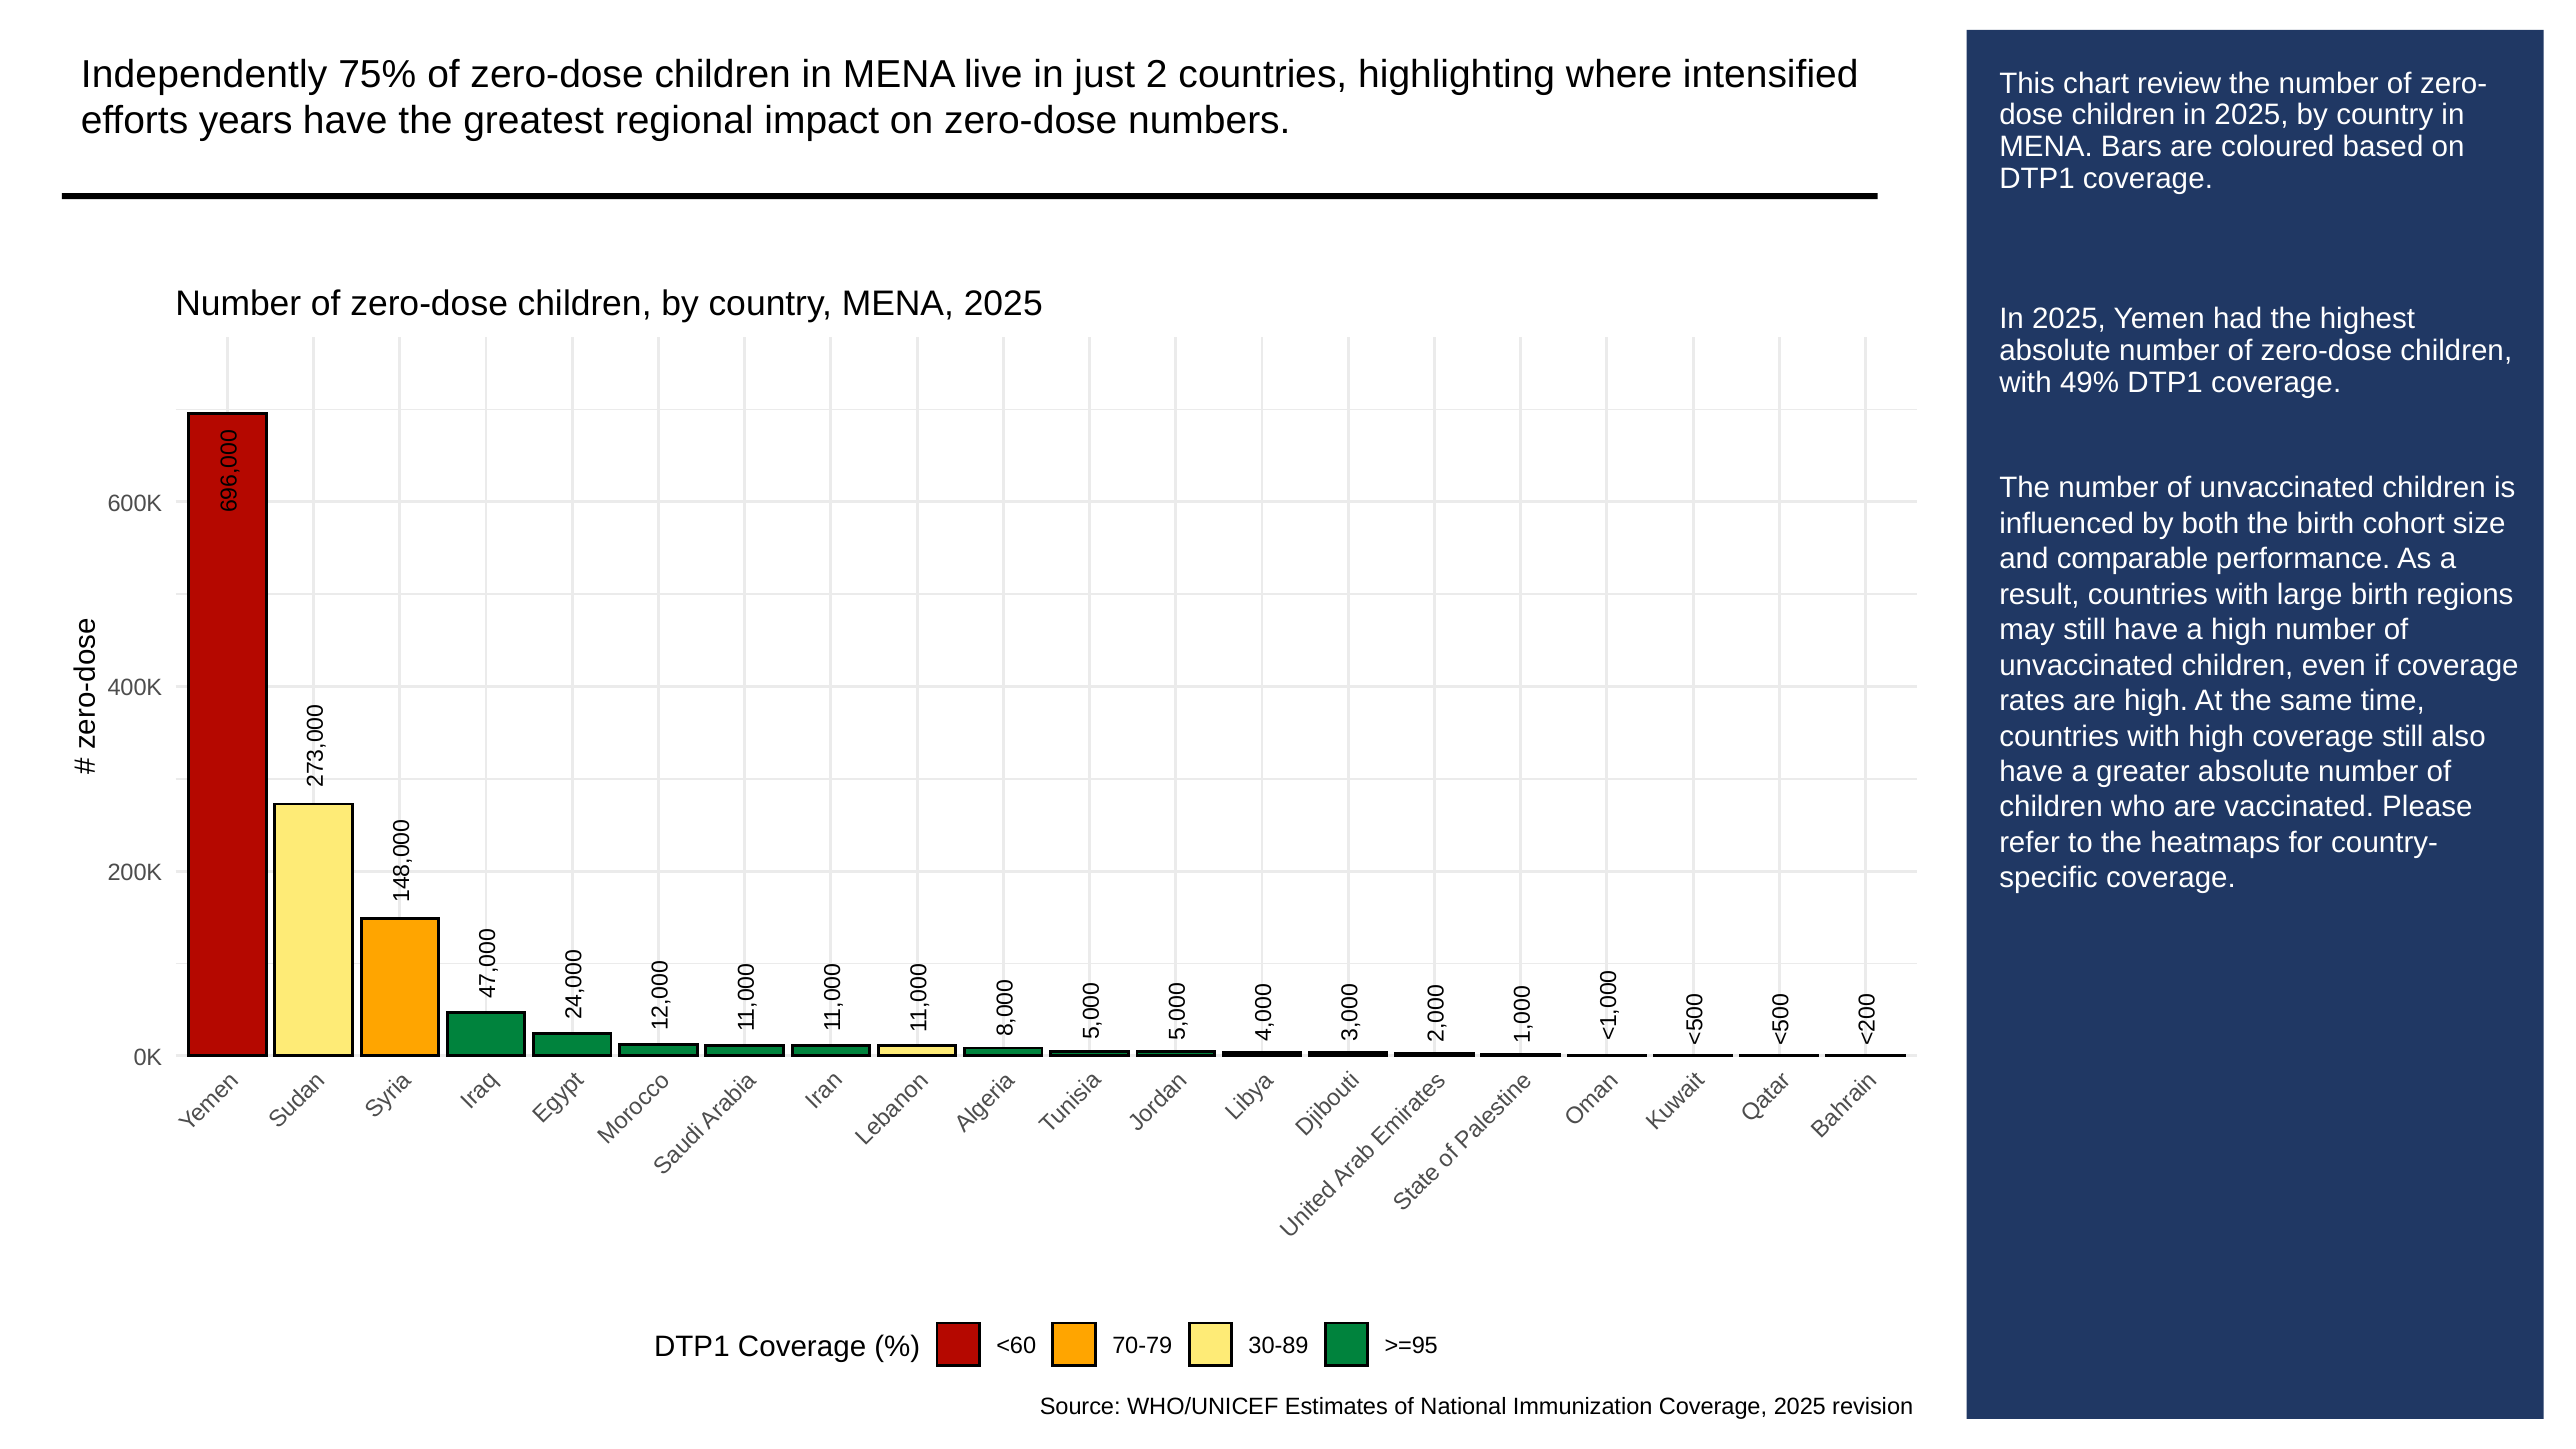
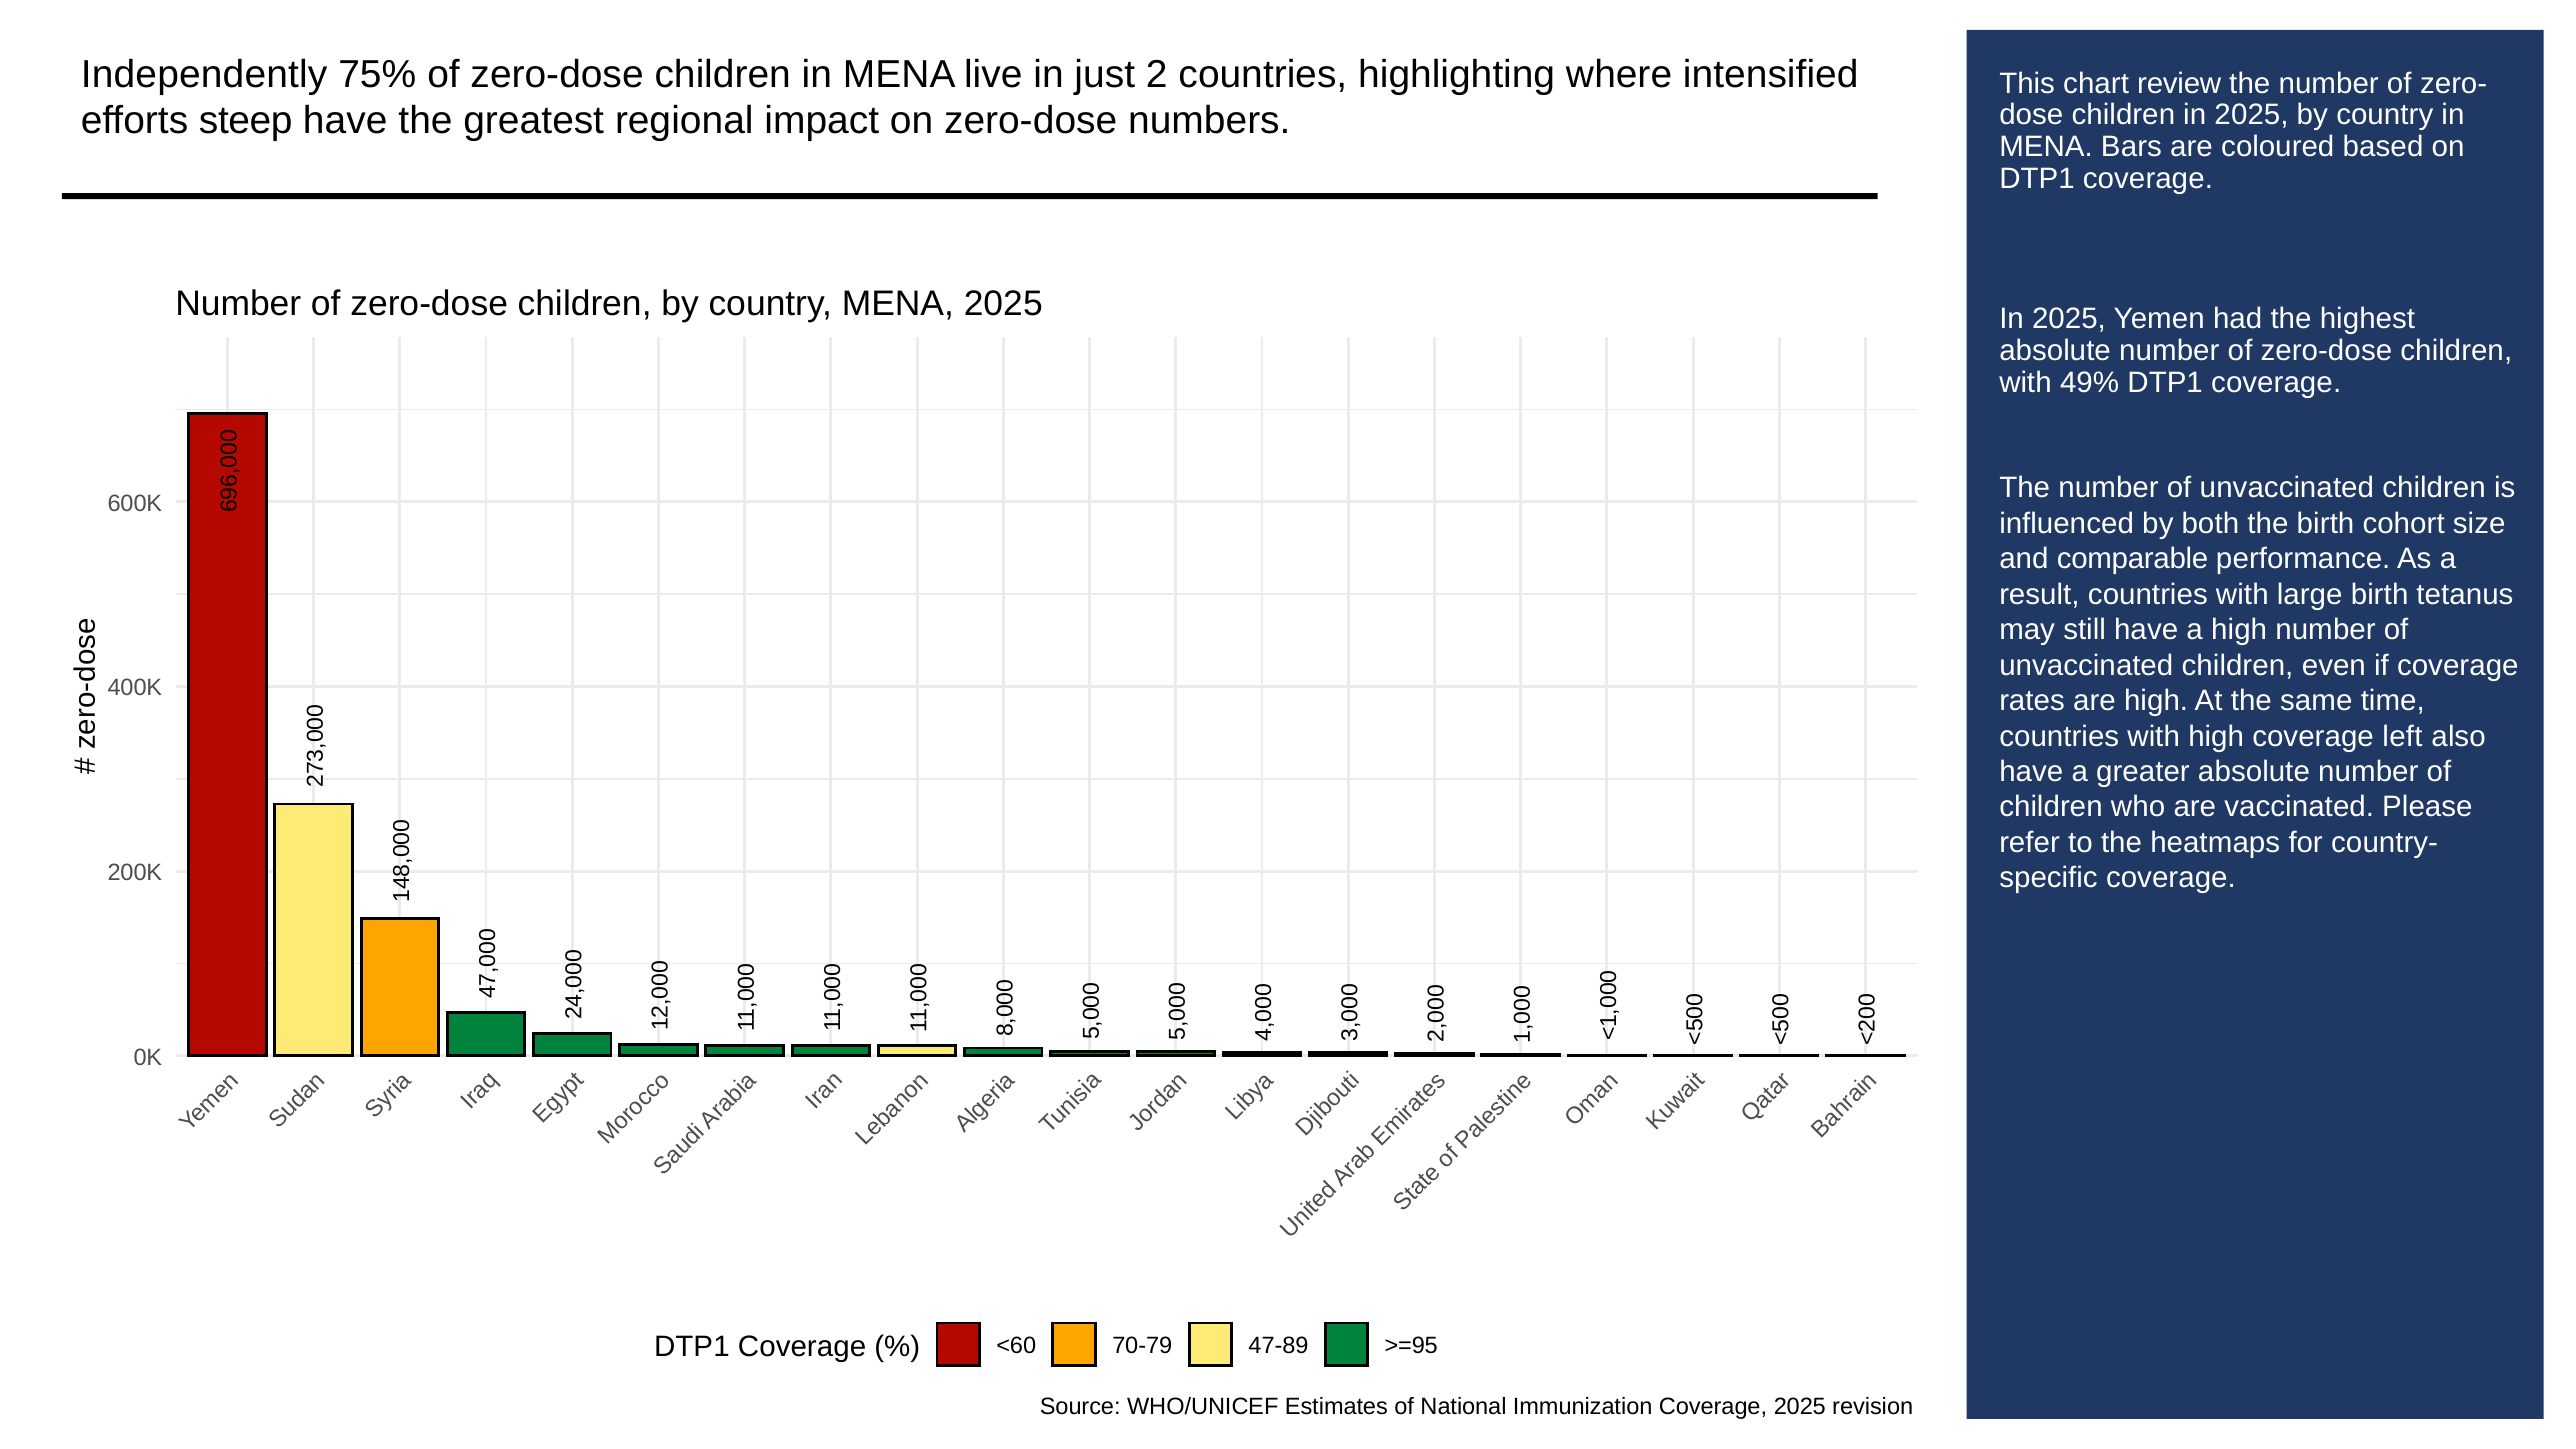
years: years -> steep
regions: regions -> tetanus
coverage still: still -> left
30-89: 30-89 -> 47-89
